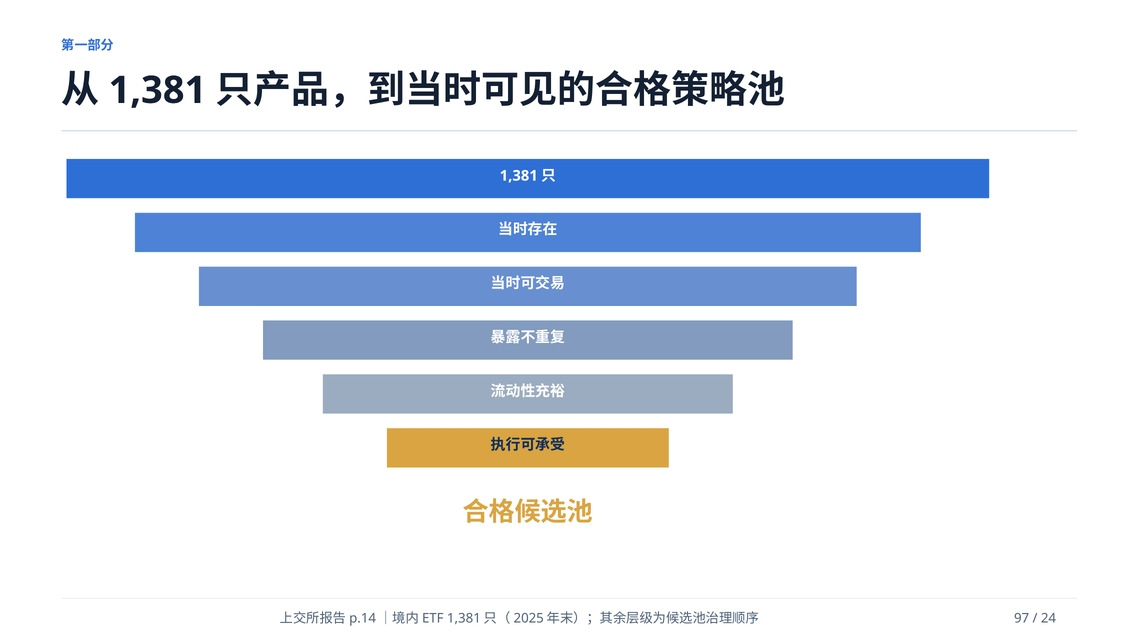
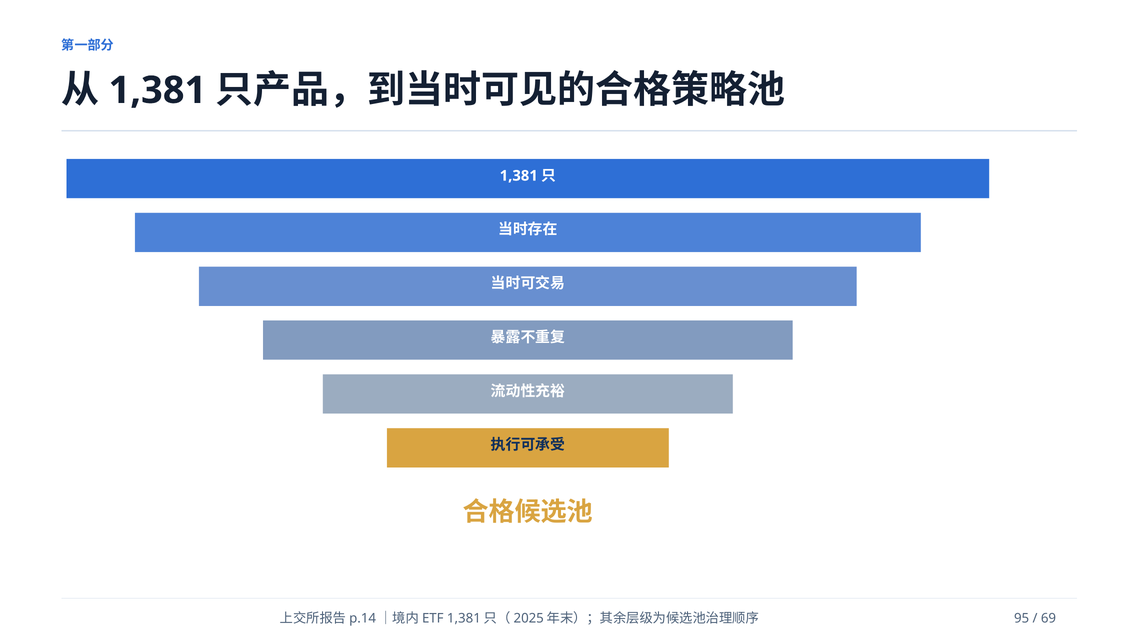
97: 97 -> 95
24: 24 -> 69
